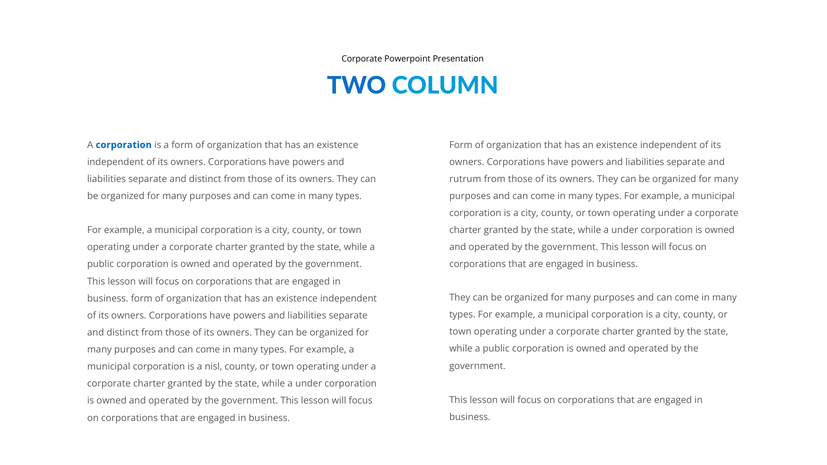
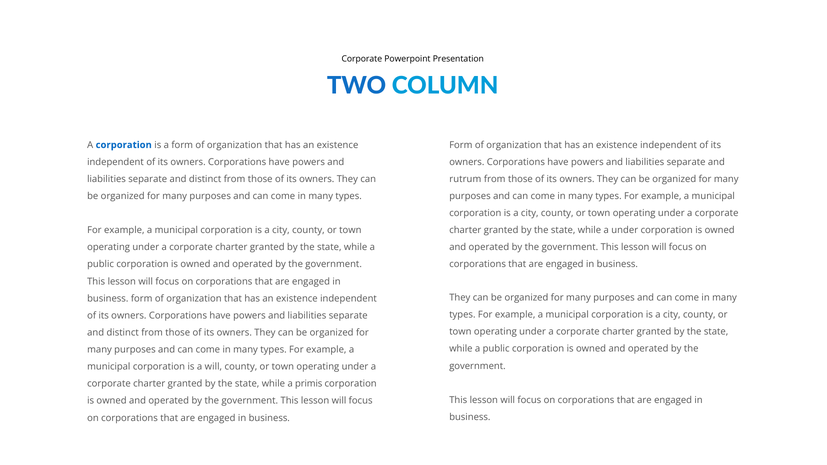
a nisl: nisl -> will
under at (309, 384): under -> primis
